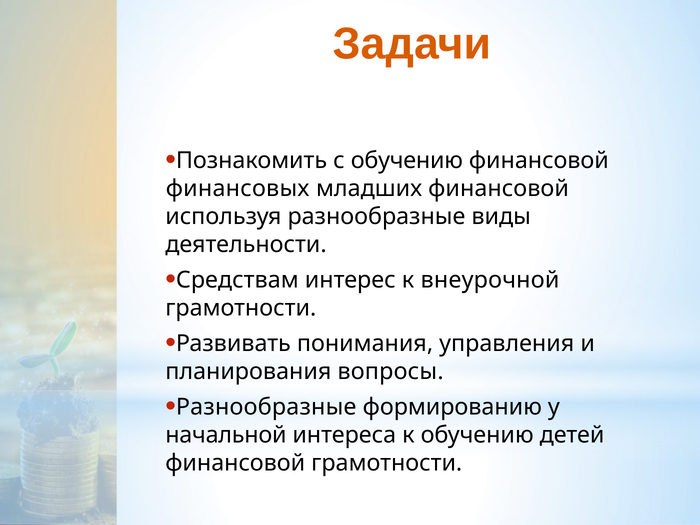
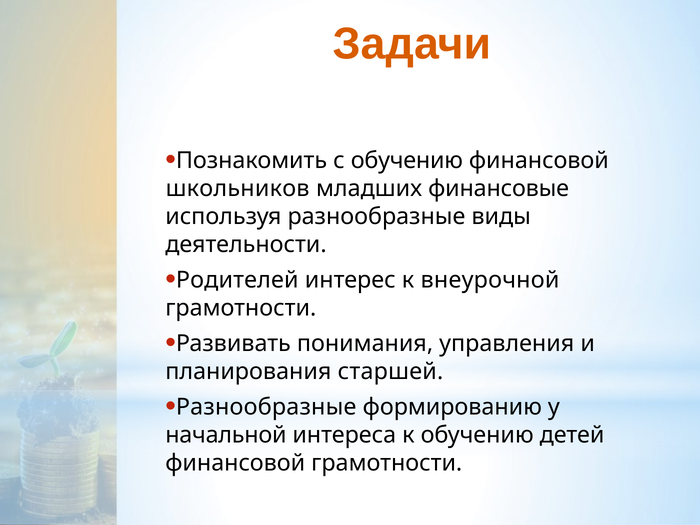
финансовых: финансовых -> школьников
младших финансовой: финансовой -> финансовые
Средствам: Средствам -> Родителей
вопросы: вопросы -> старшей
